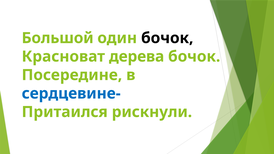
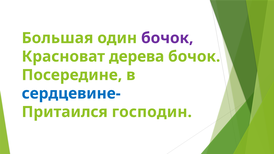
Большой: Большой -> Большая
бочок at (167, 38) colour: black -> purple
рискнули: рискнули -> господин
